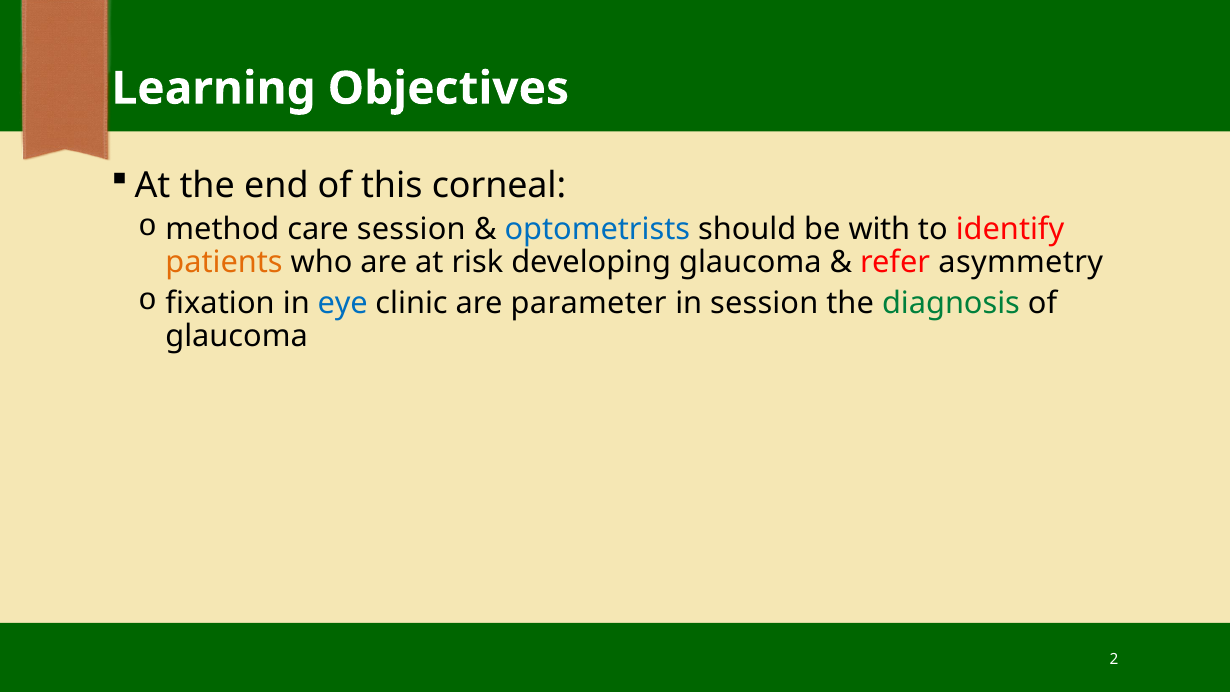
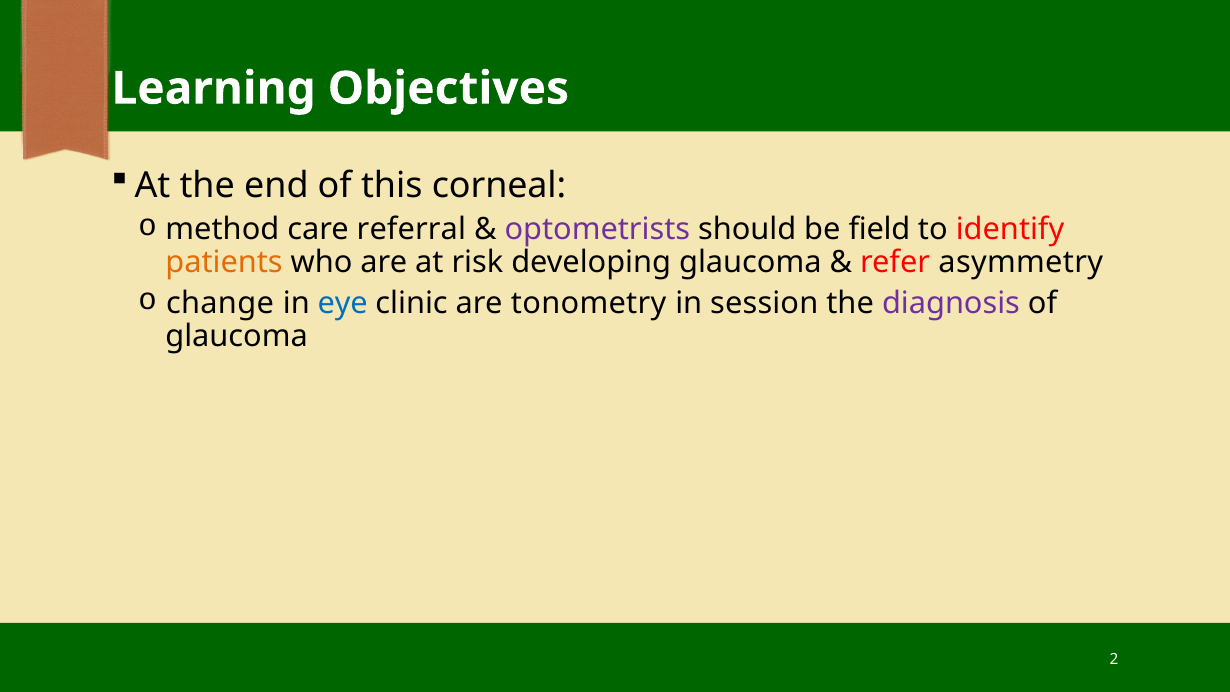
care session: session -> referral
optometrists colour: blue -> purple
with: with -> field
fixation: fixation -> change
parameter: parameter -> tonometry
diagnosis colour: green -> purple
